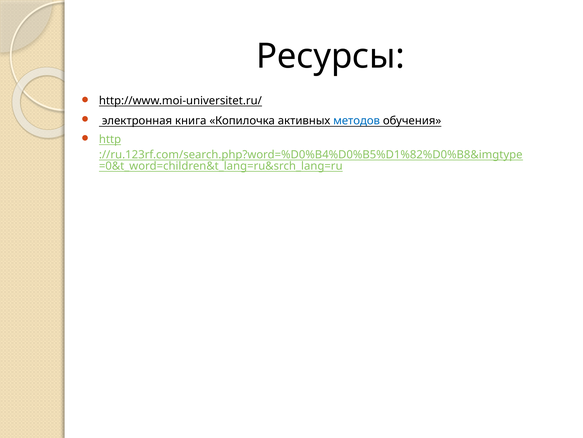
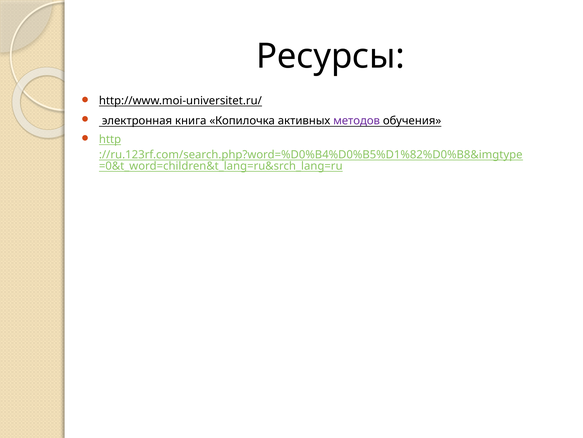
методов colour: blue -> purple
